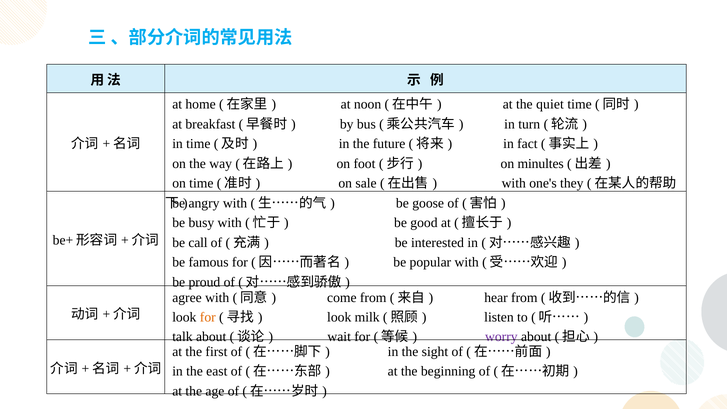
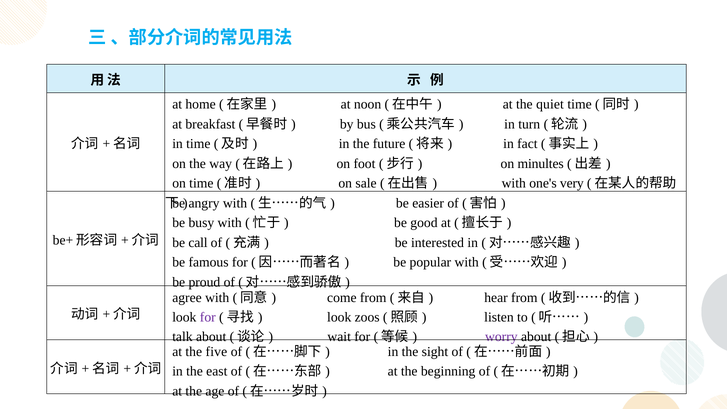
they: they -> very
goose: goose -> easier
for at (208, 317) colour: orange -> purple
milk: milk -> zoos
first: first -> five
